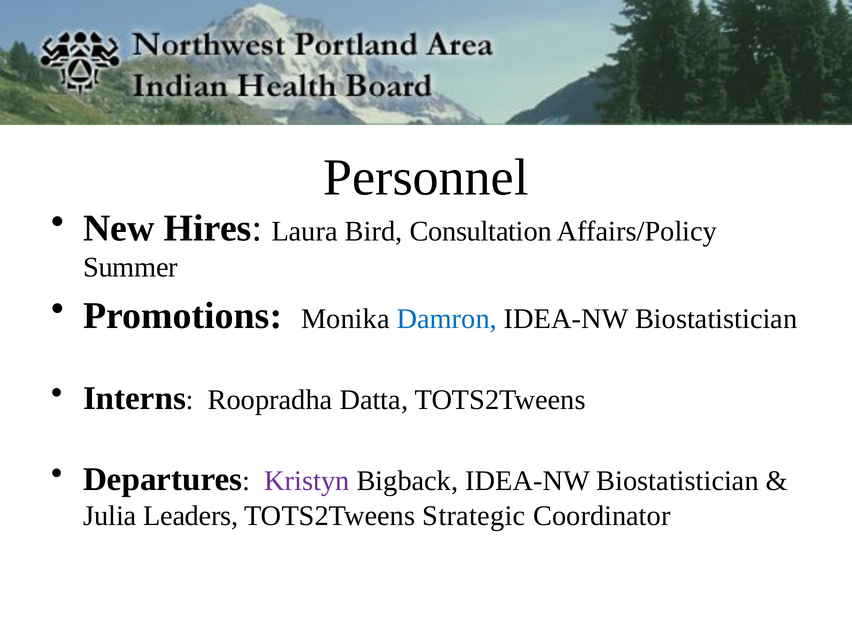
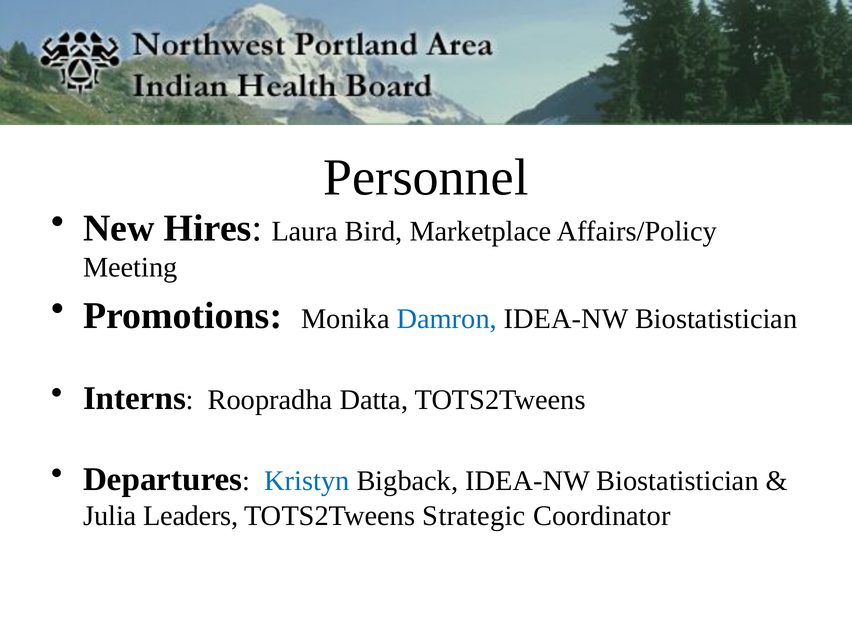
Consultation: Consultation -> Marketplace
Summer: Summer -> Meeting
Kristyn colour: purple -> blue
